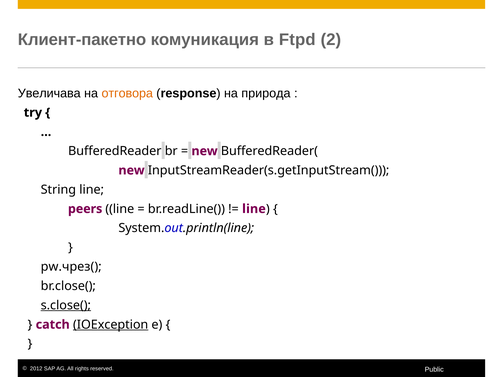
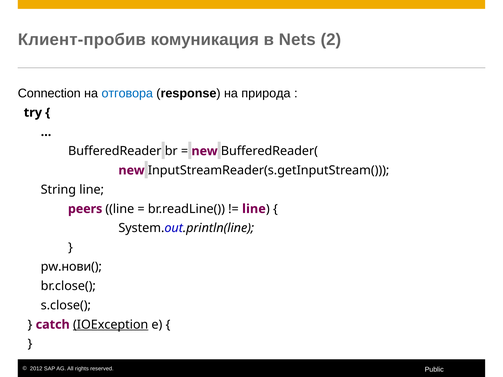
Клиент-пакетно: Клиент-пакетно -> Клиент-пробив
Ftpd: Ftpd -> Nets
Увеличава: Увеличава -> Connection
отговора colour: orange -> blue
pw.чрез(: pw.чрез( -> pw.нови(
s.close( underline: present -> none
